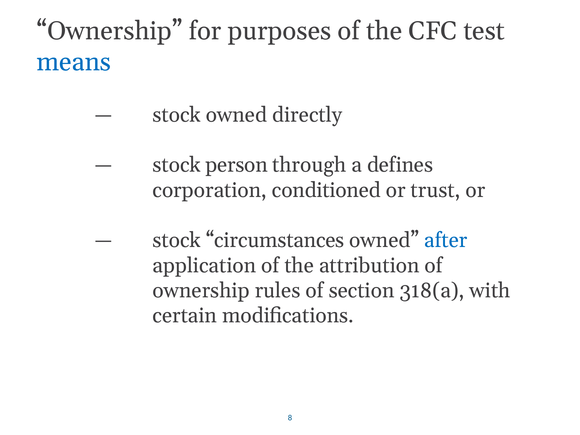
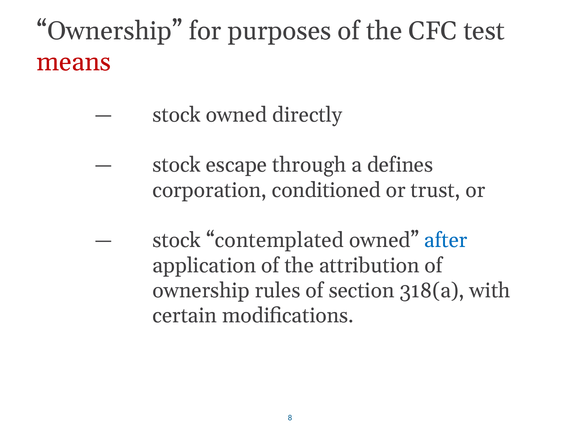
means colour: blue -> red
person: person -> escape
circumstances: circumstances -> contemplated
